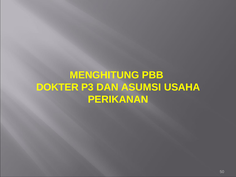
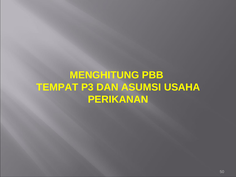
DOKTER: DOKTER -> TEMPAT
